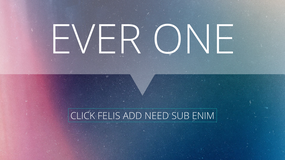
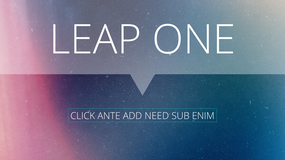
EVER: EVER -> LEAP
FELIS: FELIS -> ANTE
